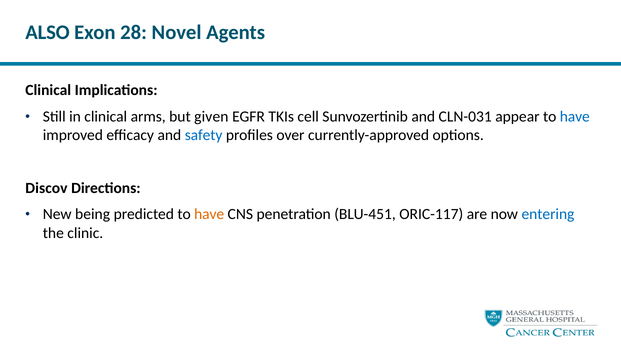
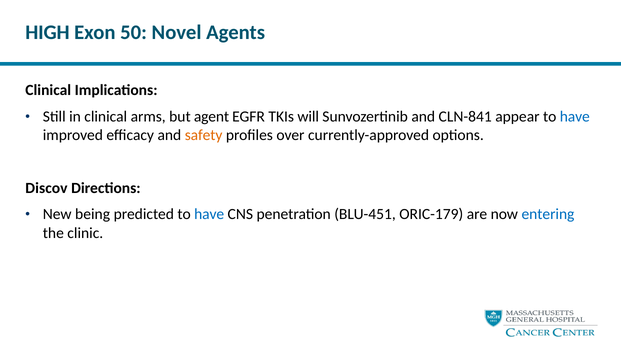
ALSO: ALSO -> HIGH
28: 28 -> 50
given: given -> agent
cell: cell -> will
CLN-031: CLN-031 -> CLN-841
safety colour: blue -> orange
have at (209, 215) colour: orange -> blue
ORIC-117: ORIC-117 -> ORIC-179
